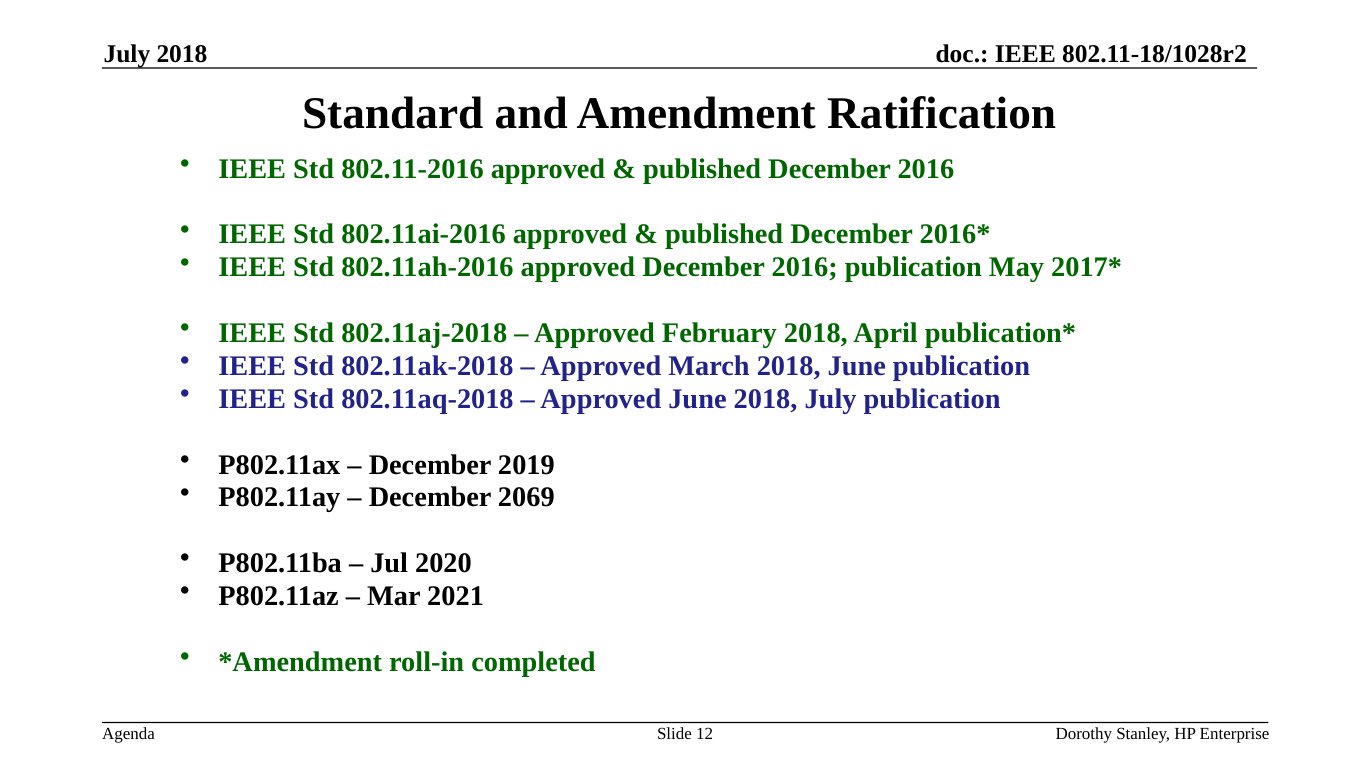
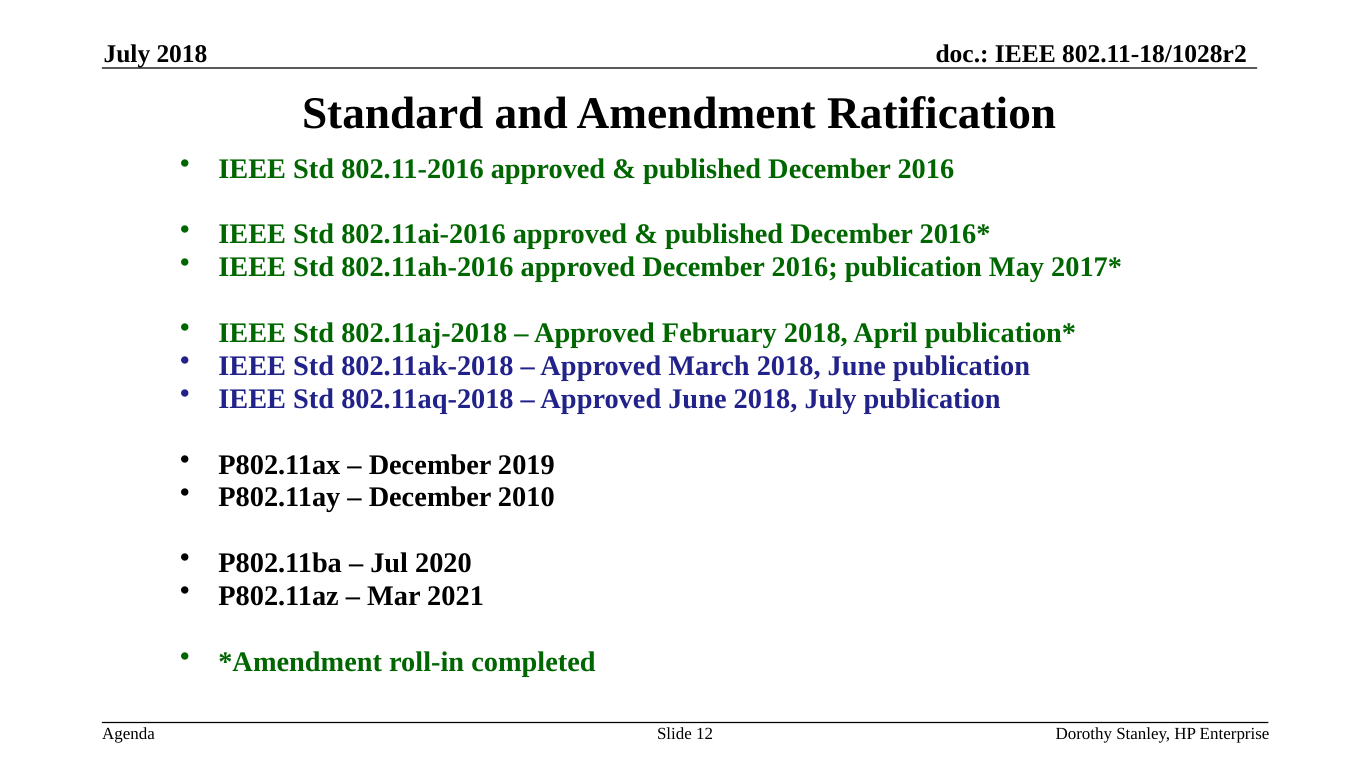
2069: 2069 -> 2010
